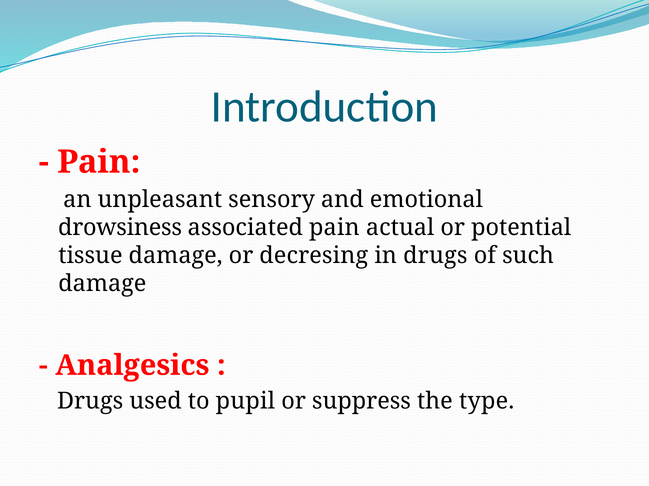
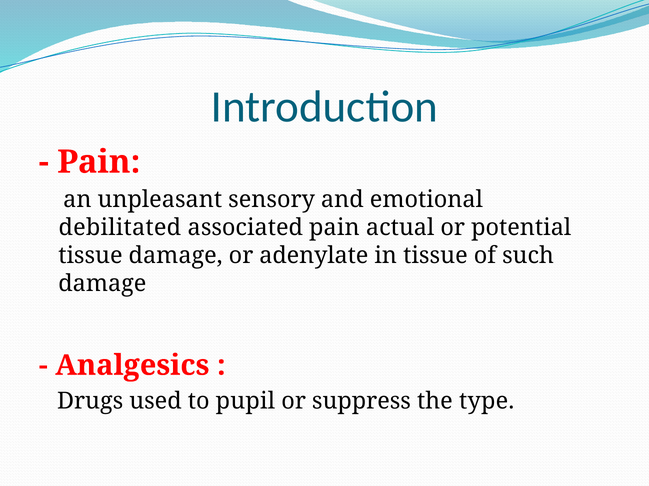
drowsiness: drowsiness -> debilitated
decresing: decresing -> adenylate
in drugs: drugs -> tissue
